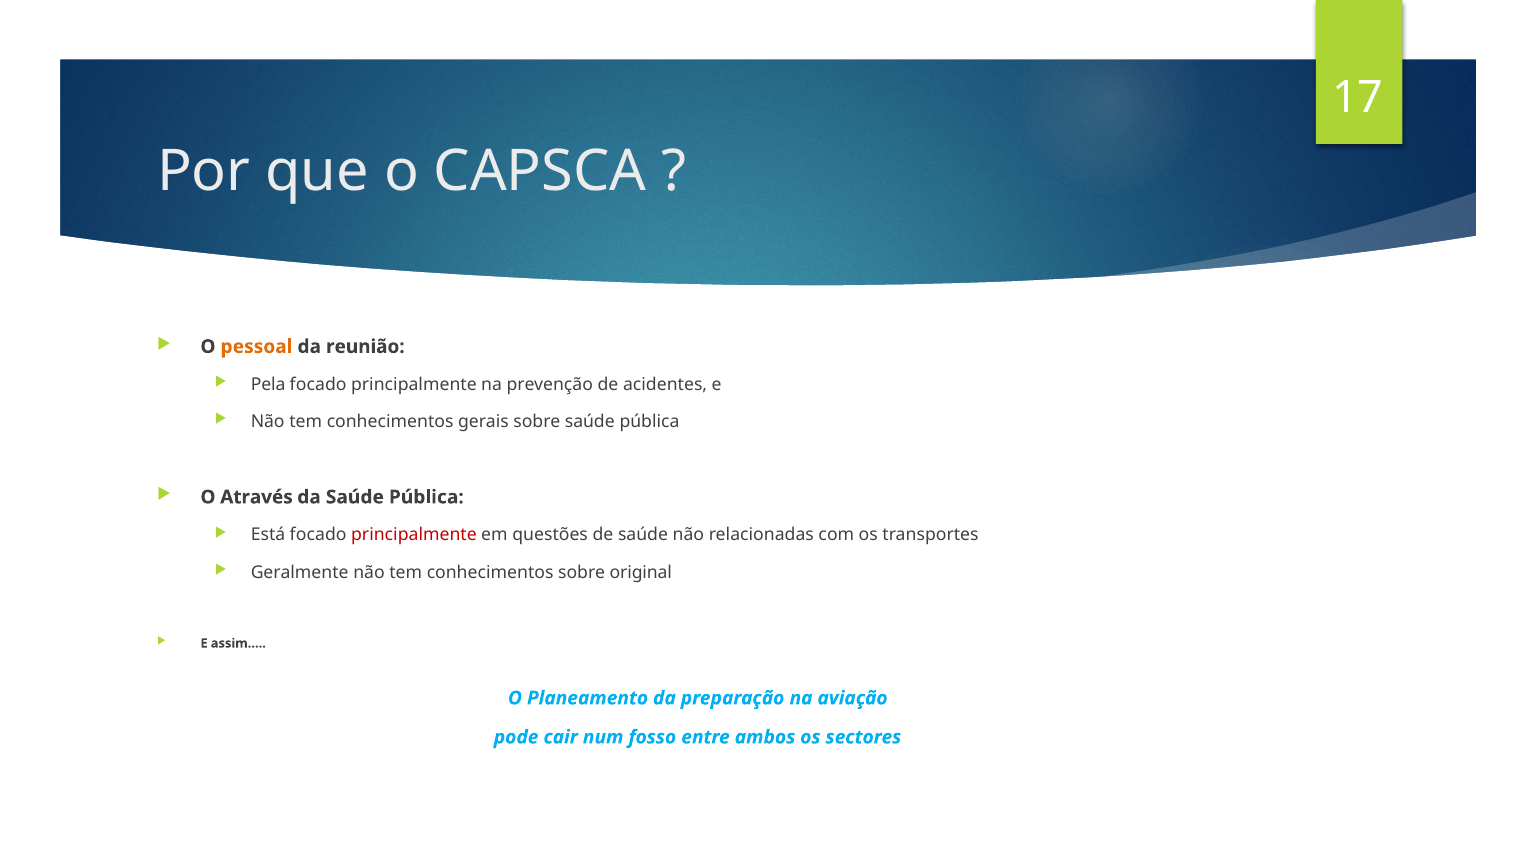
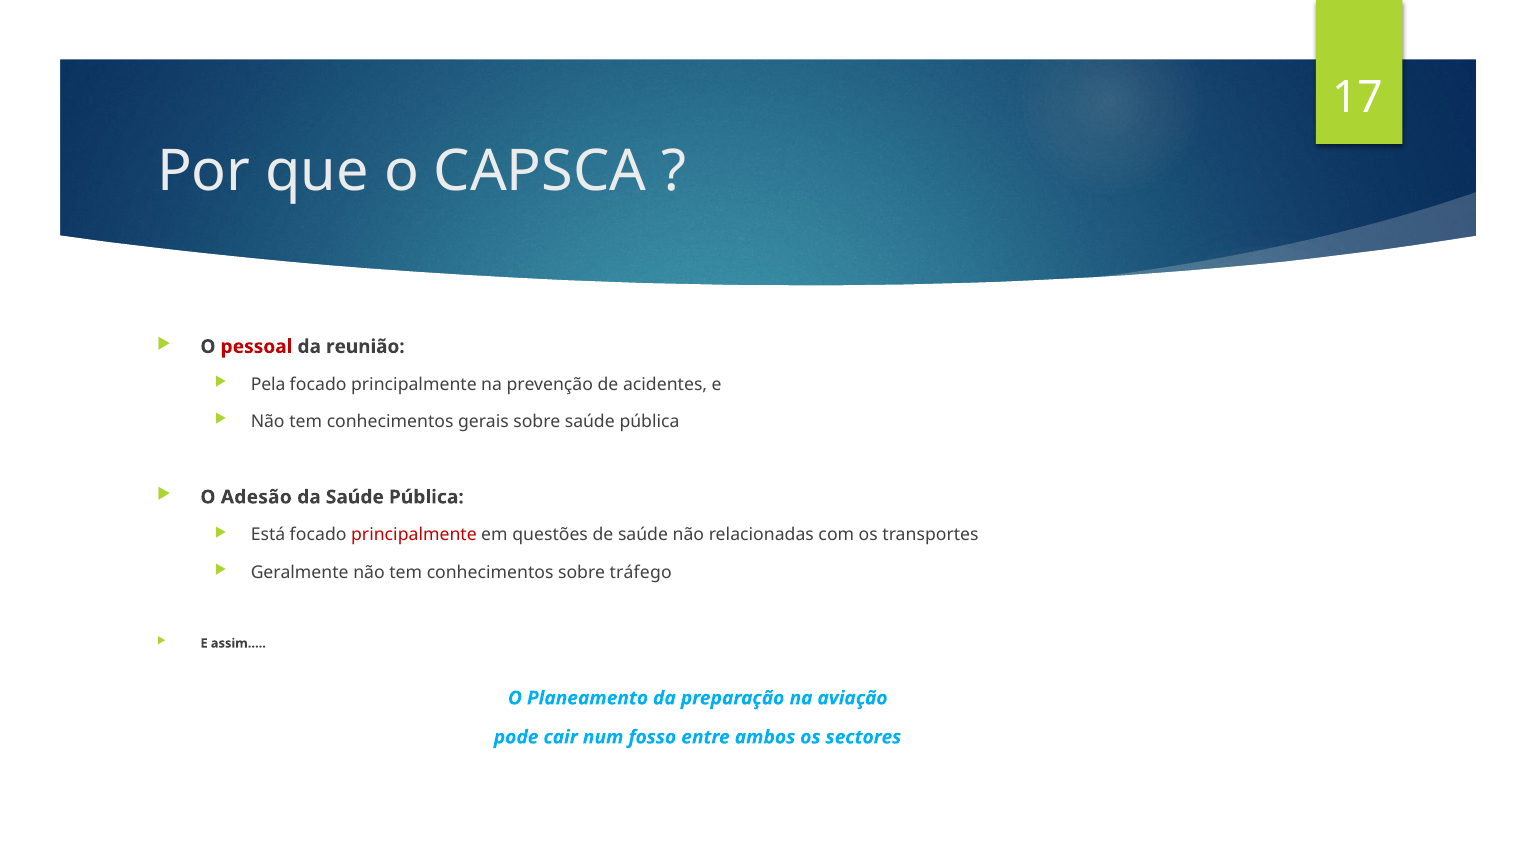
pessoal colour: orange -> red
Através: Através -> Adesão
original: original -> tráfego
